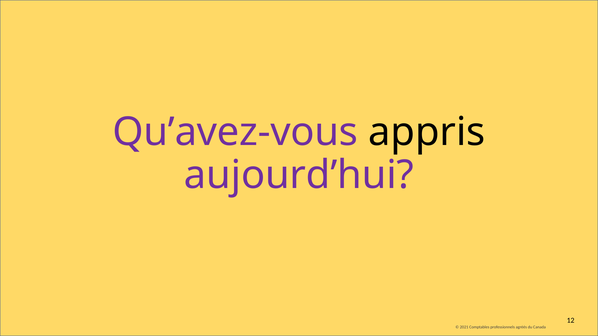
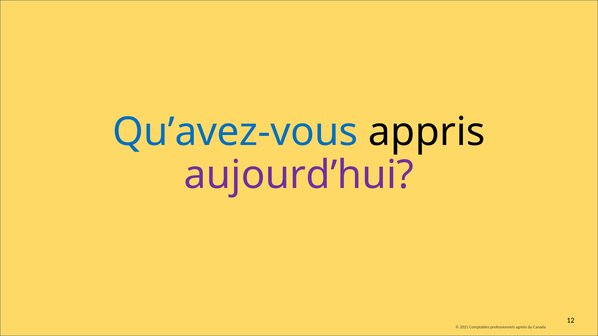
Qu’avez-vous colour: purple -> blue
